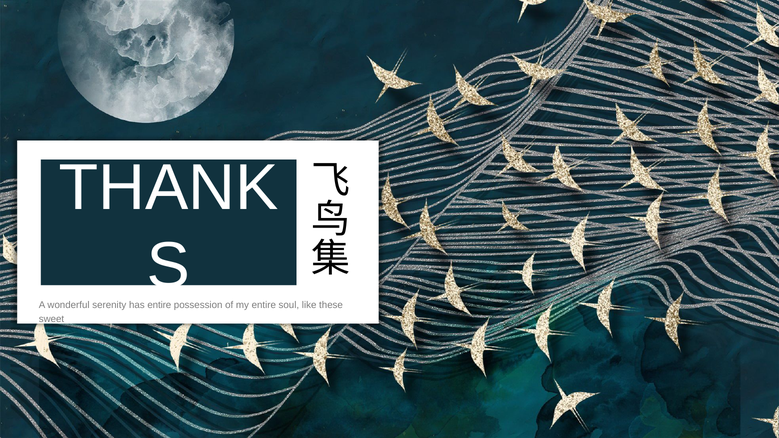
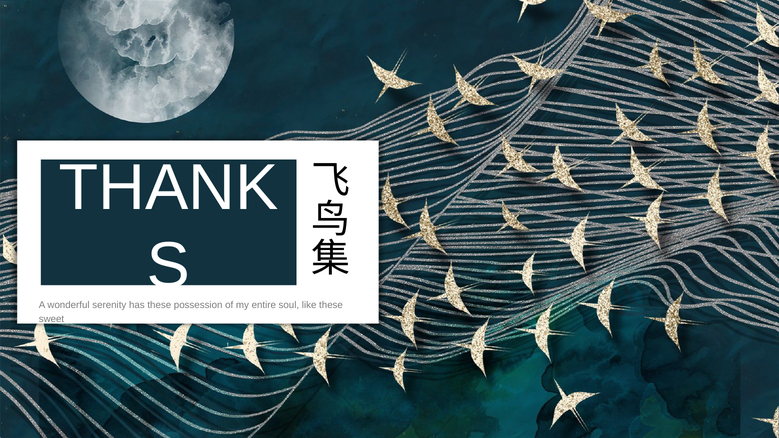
has entire: entire -> these
